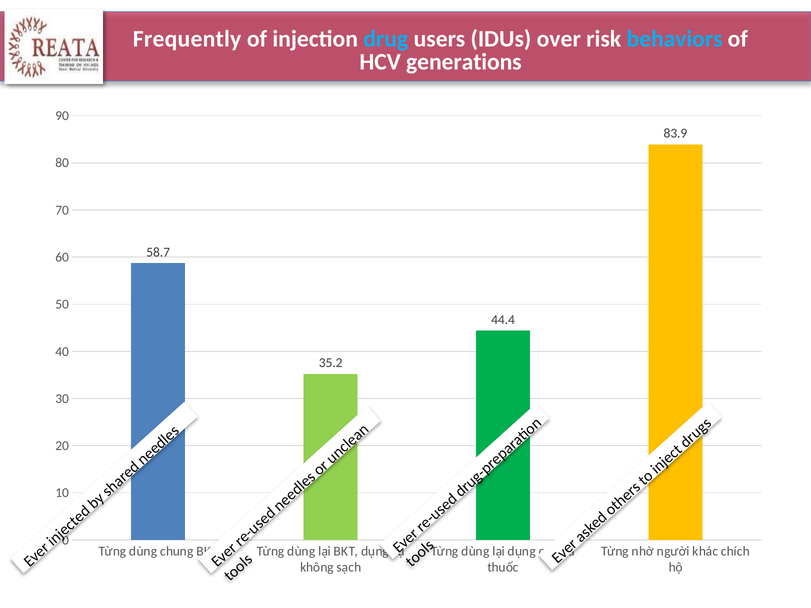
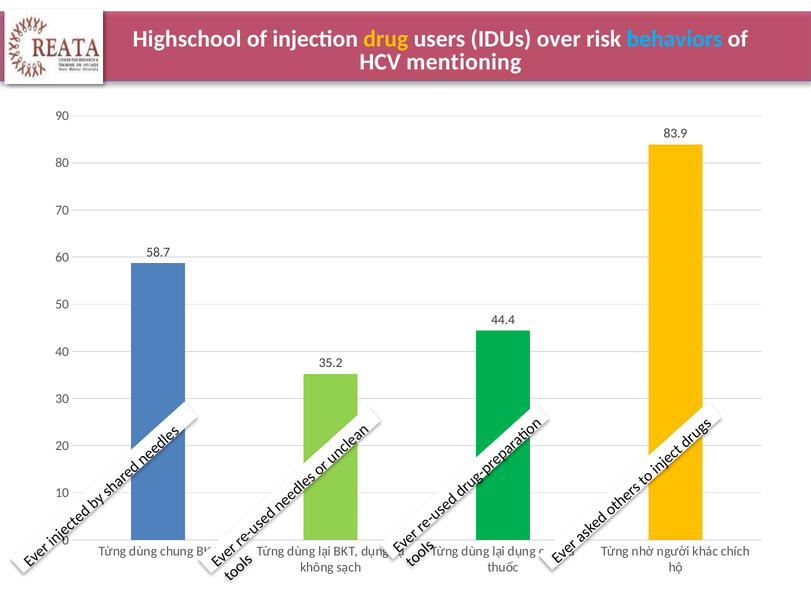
Frequently: Frequently -> Highschool
drug colour: light blue -> yellow
generations: generations -> mentioning
